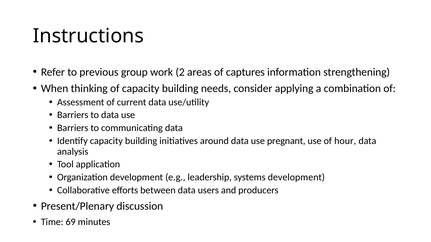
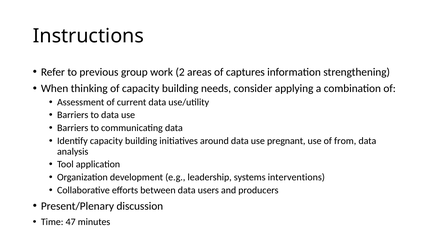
hour: hour -> from
systems development: development -> interventions
69: 69 -> 47
